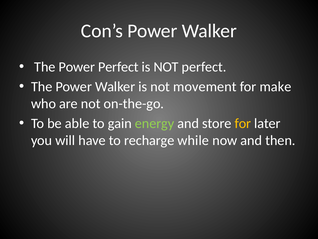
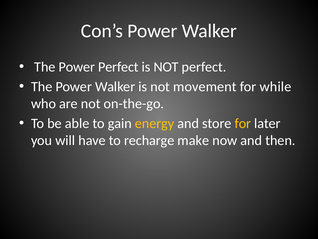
make: make -> while
energy colour: light green -> yellow
while: while -> make
